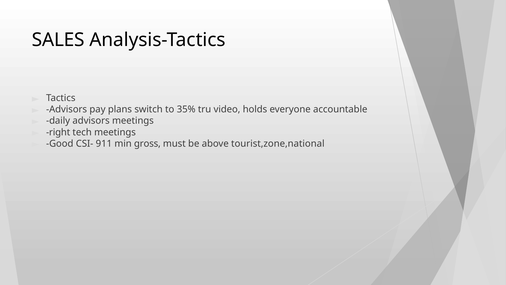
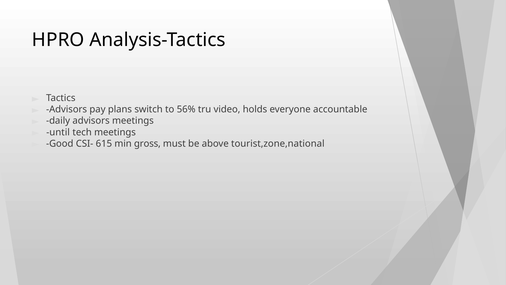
SALES: SALES -> HPRO
35%: 35% -> 56%
right: right -> until
911: 911 -> 615
